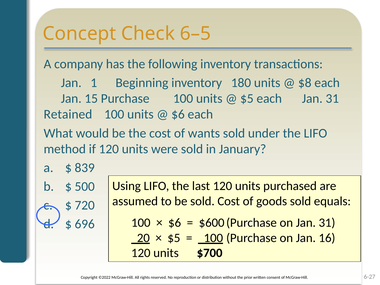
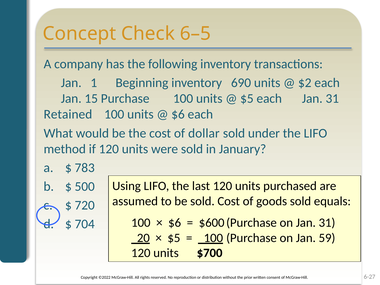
180: 180 -> 690
$8: $8 -> $2
wants: wants -> dollar
839: 839 -> 783
696: 696 -> 704
16: 16 -> 59
